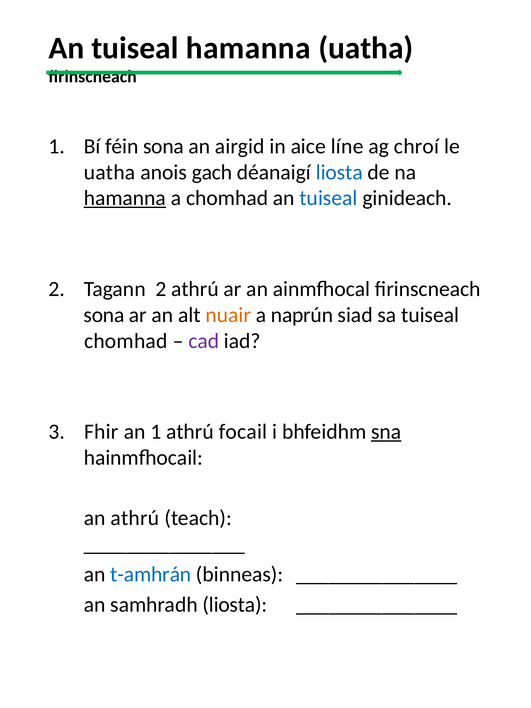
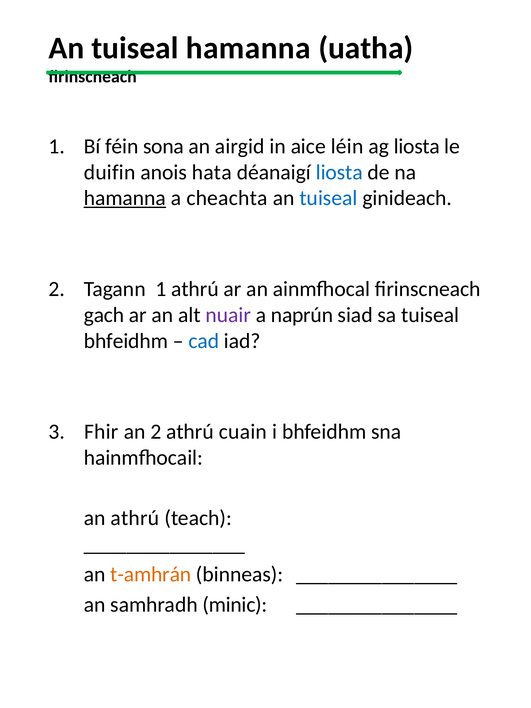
líne: líne -> léin
ag chroí: chroí -> liosta
uatha at (110, 172): uatha -> duifin
gach: gach -> hata
a chomhad: chomhad -> cheachta
Tagann 2: 2 -> 1
sona at (104, 315): sona -> gach
nuair colour: orange -> purple
chomhad at (126, 341): chomhad -> bhfeidhm
cad colour: purple -> blue
an 1: 1 -> 2
focail: focail -> cuain
sna underline: present -> none
t-amhrán colour: blue -> orange
samhradh liosta: liosta -> minic
